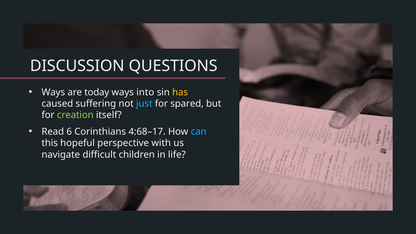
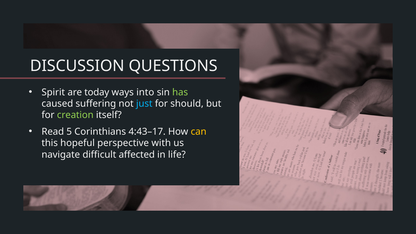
Ways at (53, 92): Ways -> Spirit
has colour: yellow -> light green
spared: spared -> should
6: 6 -> 5
4:68–17: 4:68–17 -> 4:43–17
can colour: light blue -> yellow
children: children -> affected
